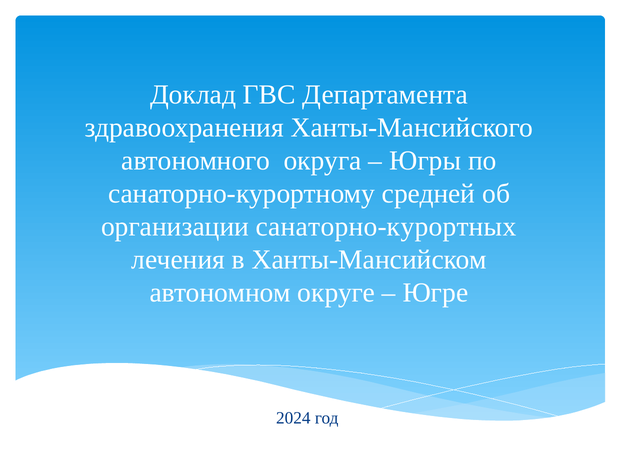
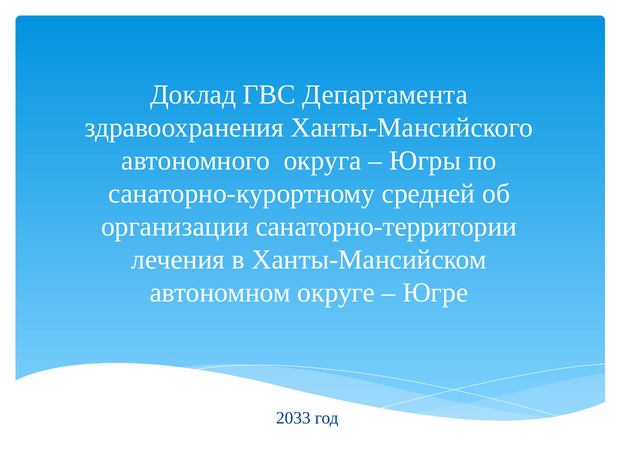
санаторно-курортных: санаторно-курортных -> санаторно-территории
2024: 2024 -> 2033
